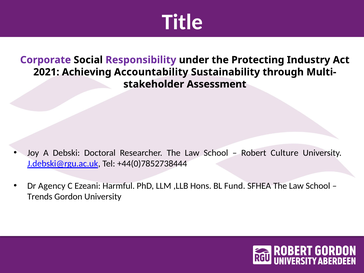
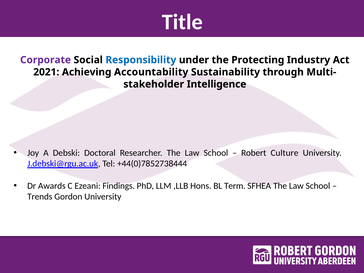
Responsibility colour: purple -> blue
Assessment: Assessment -> Intelligence
Agency: Agency -> Awards
Harmful: Harmful -> Findings
Fund: Fund -> Term
